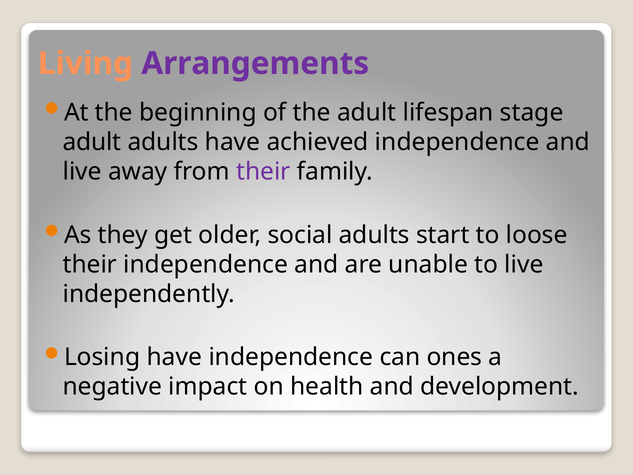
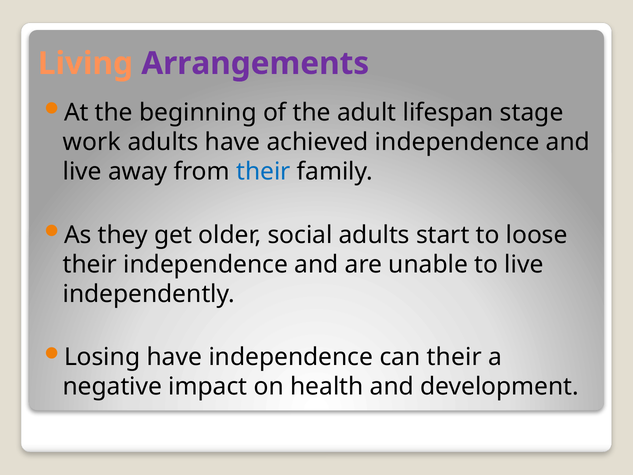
adult at (92, 142): adult -> work
their at (263, 171) colour: purple -> blue
can ones: ones -> their
